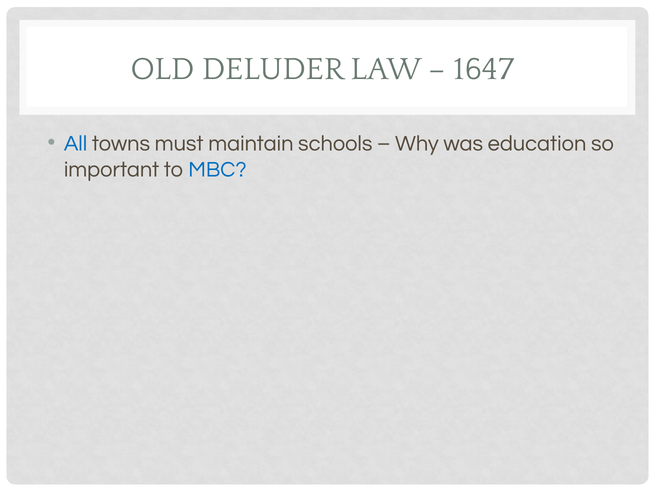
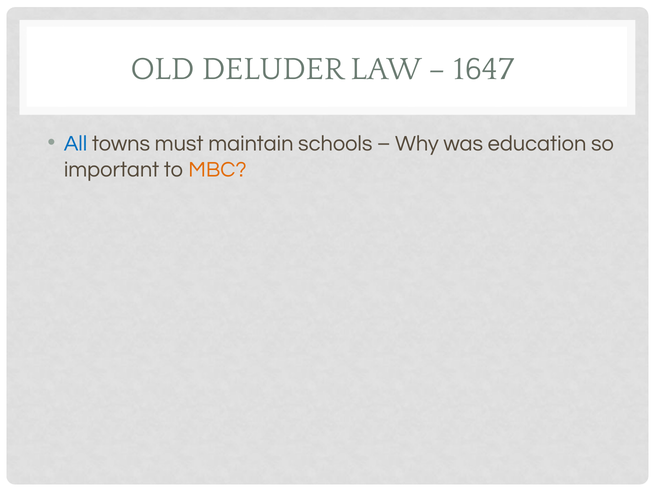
MBC colour: blue -> orange
